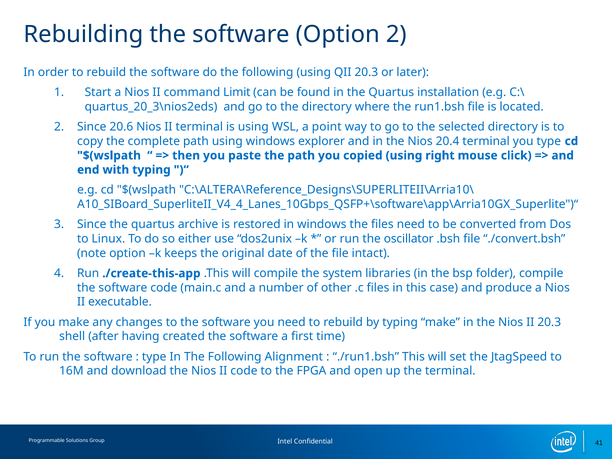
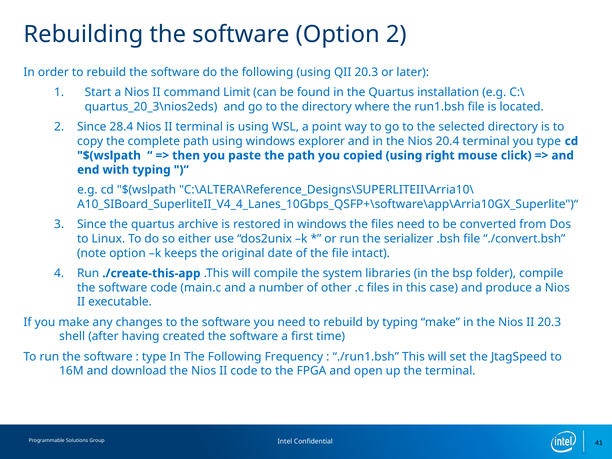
20.6: 20.6 -> 28.4
oscillator: oscillator -> serializer
Alignment: Alignment -> Frequency
